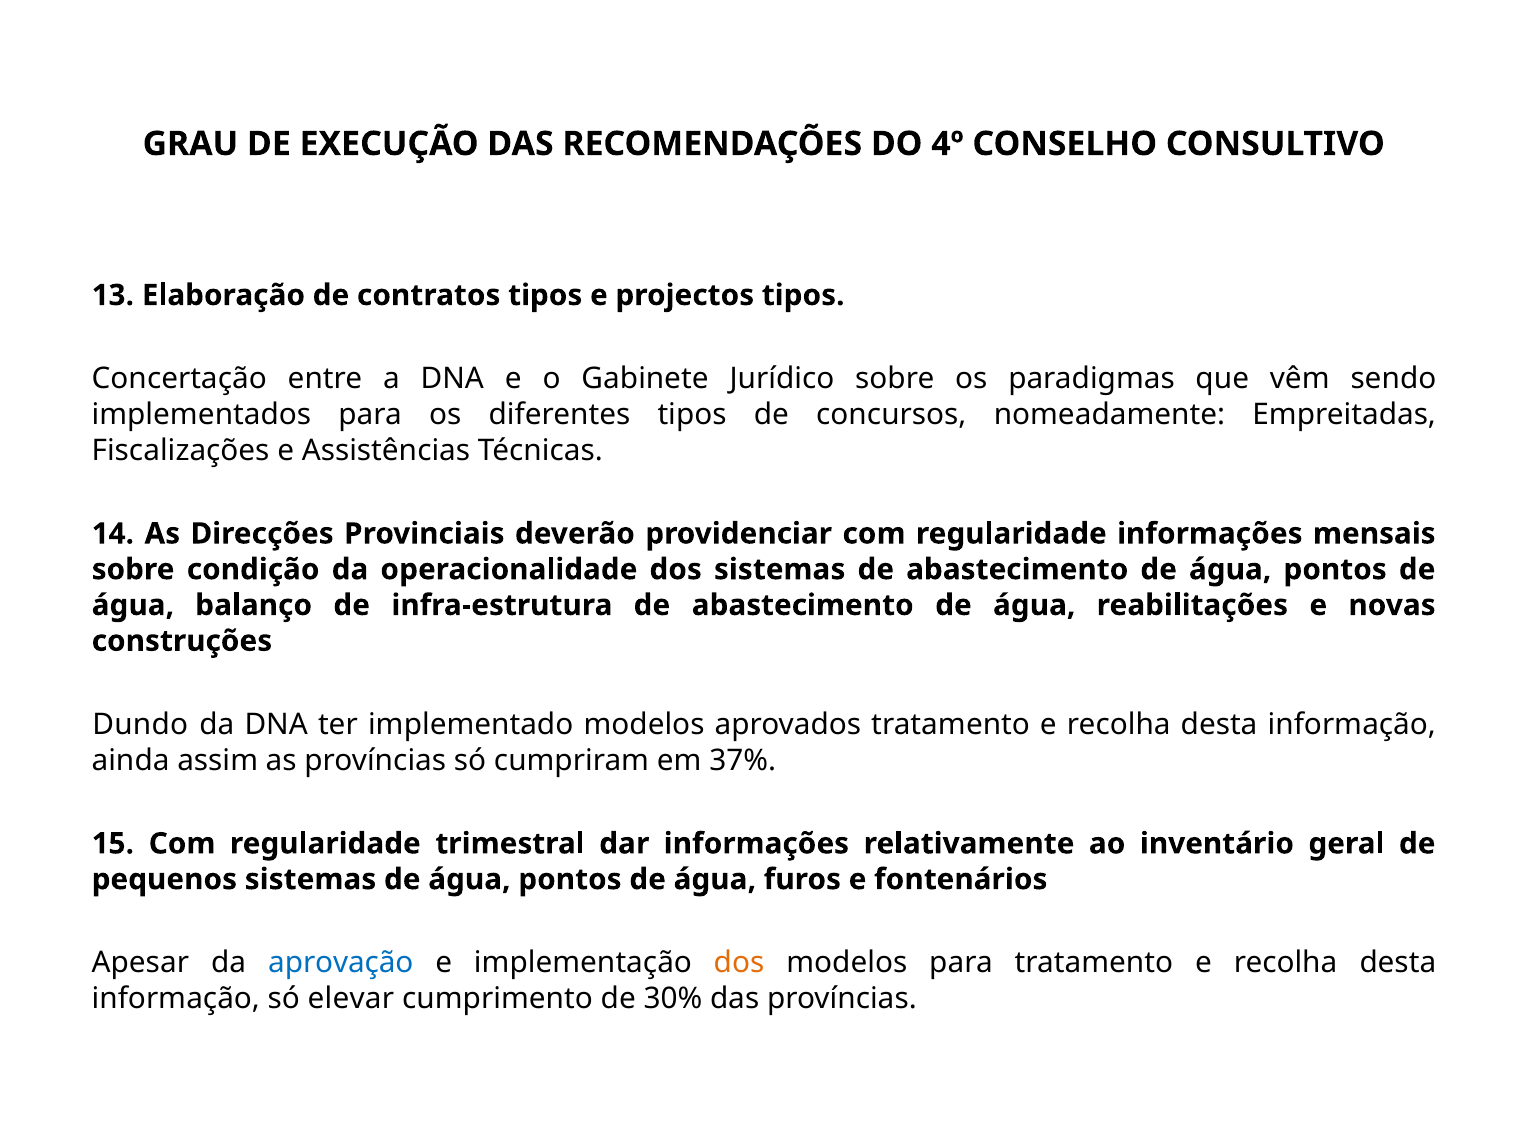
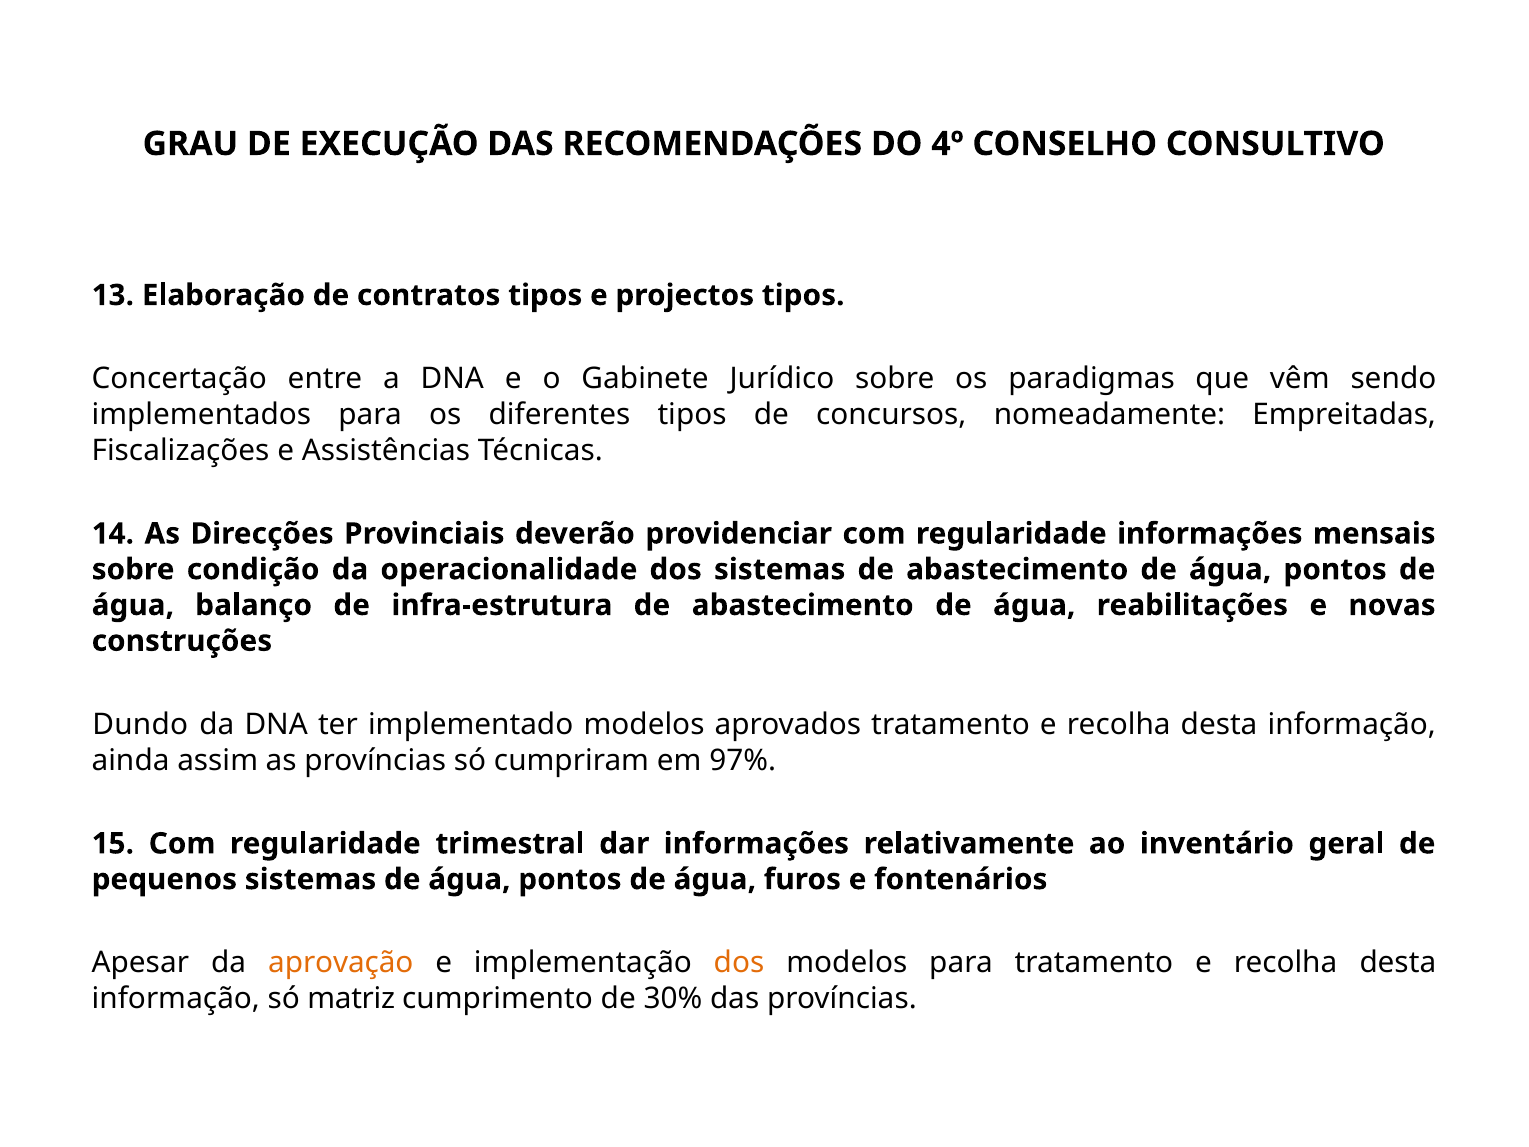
37%: 37% -> 97%
aprovação colour: blue -> orange
elevar: elevar -> matriz
